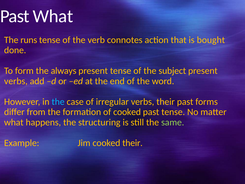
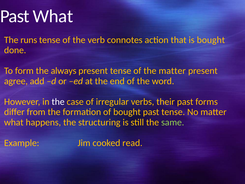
the subject: subject -> matter
verbs at (16, 81): verbs -> agree
the at (58, 102) colour: light blue -> white
of cooked: cooked -> bought
cooked their: their -> read
